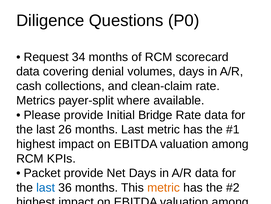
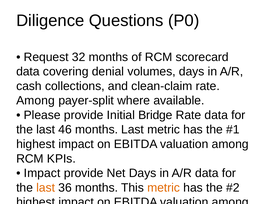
34: 34 -> 32
Metrics at (36, 100): Metrics -> Among
26: 26 -> 46
Packet at (42, 172): Packet -> Impact
last at (46, 187) colour: blue -> orange
